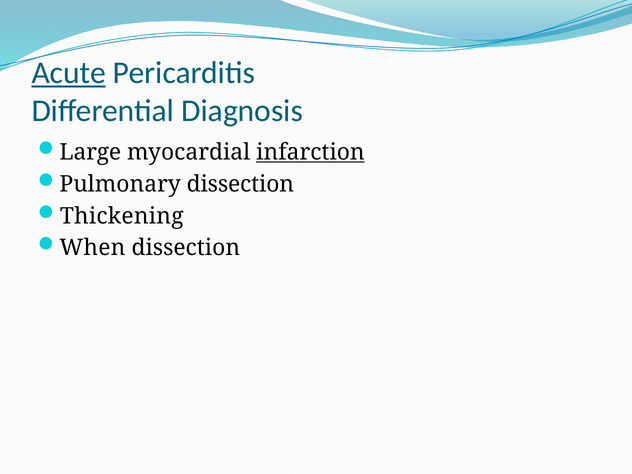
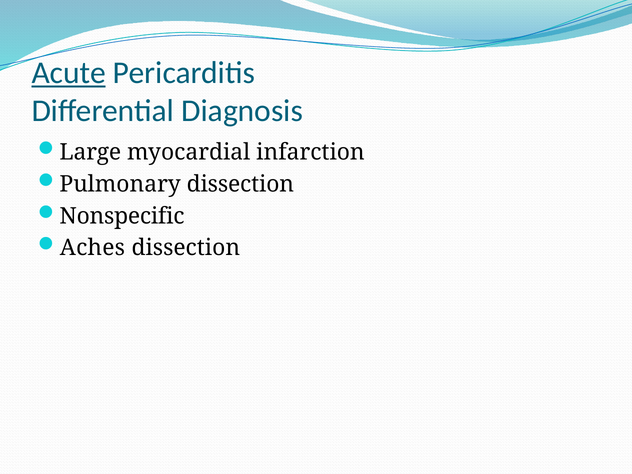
infarction underline: present -> none
Thickening: Thickening -> Nonspecific
When: When -> Aches
